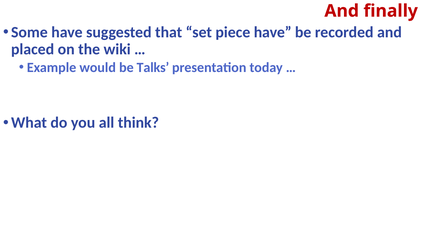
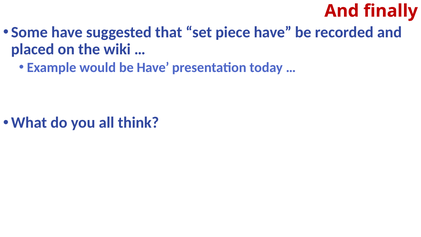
be Talks: Talks -> Have
